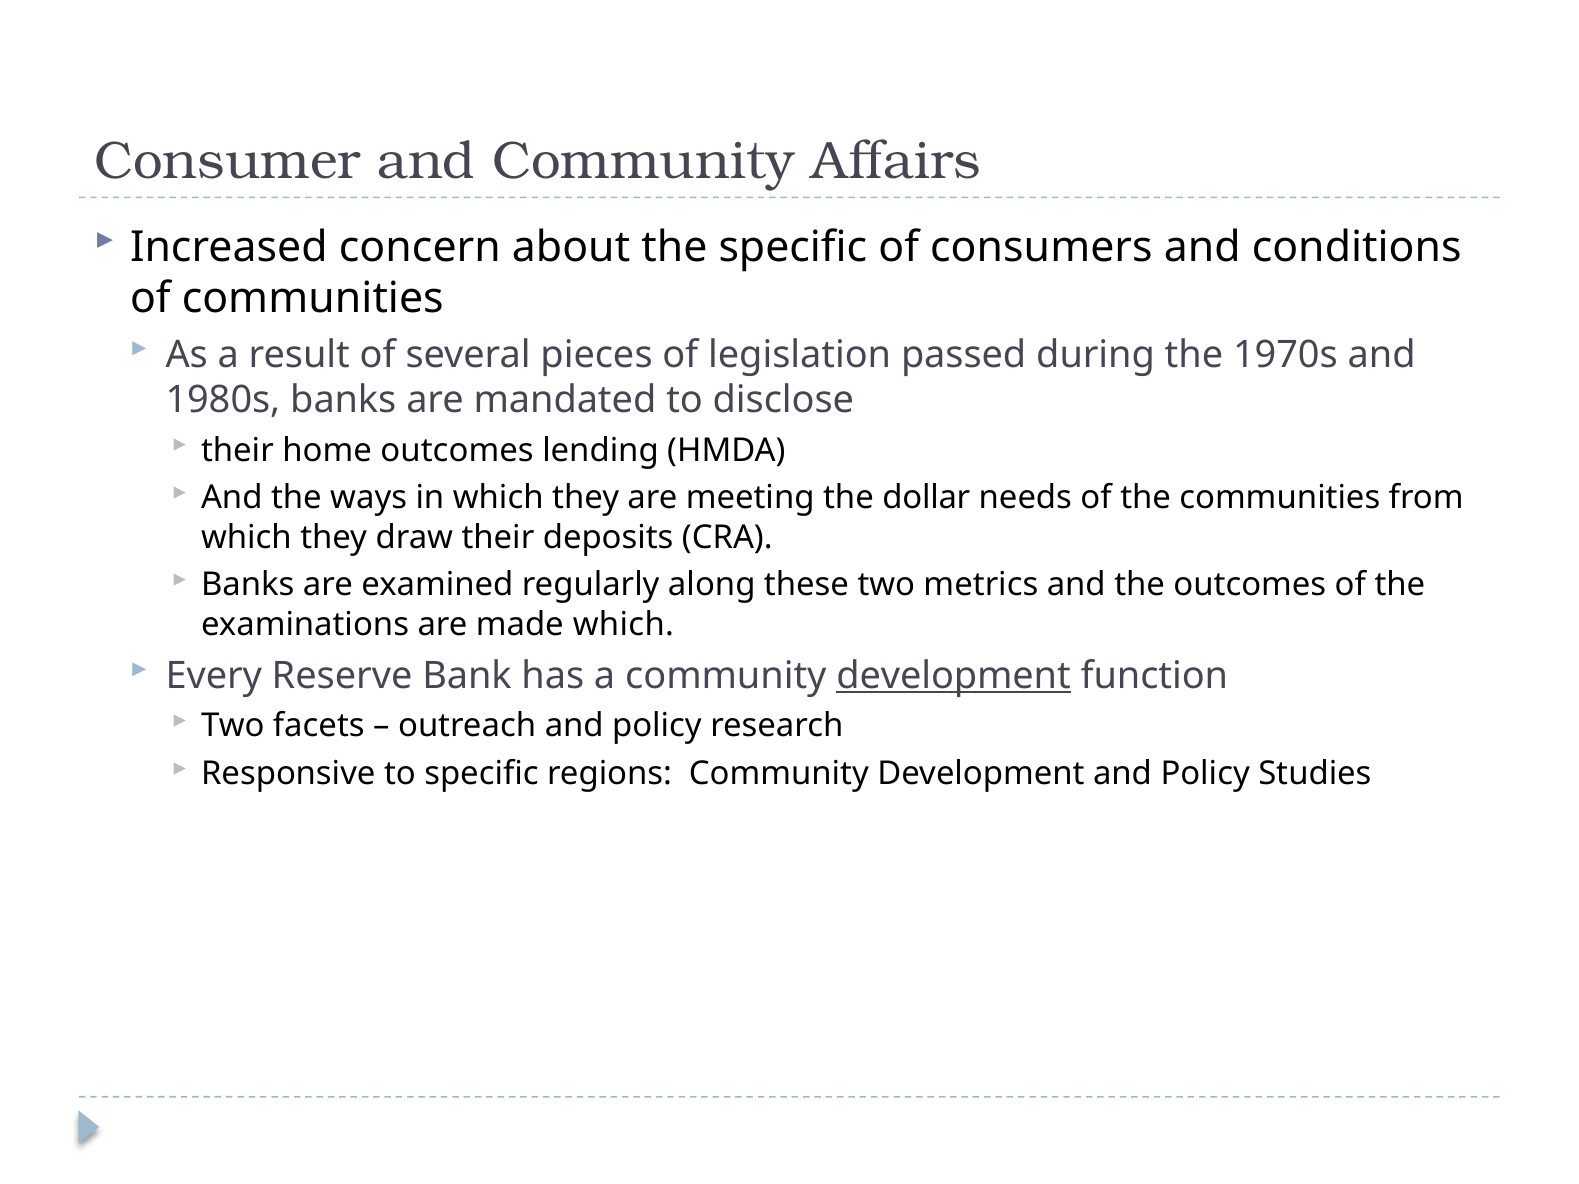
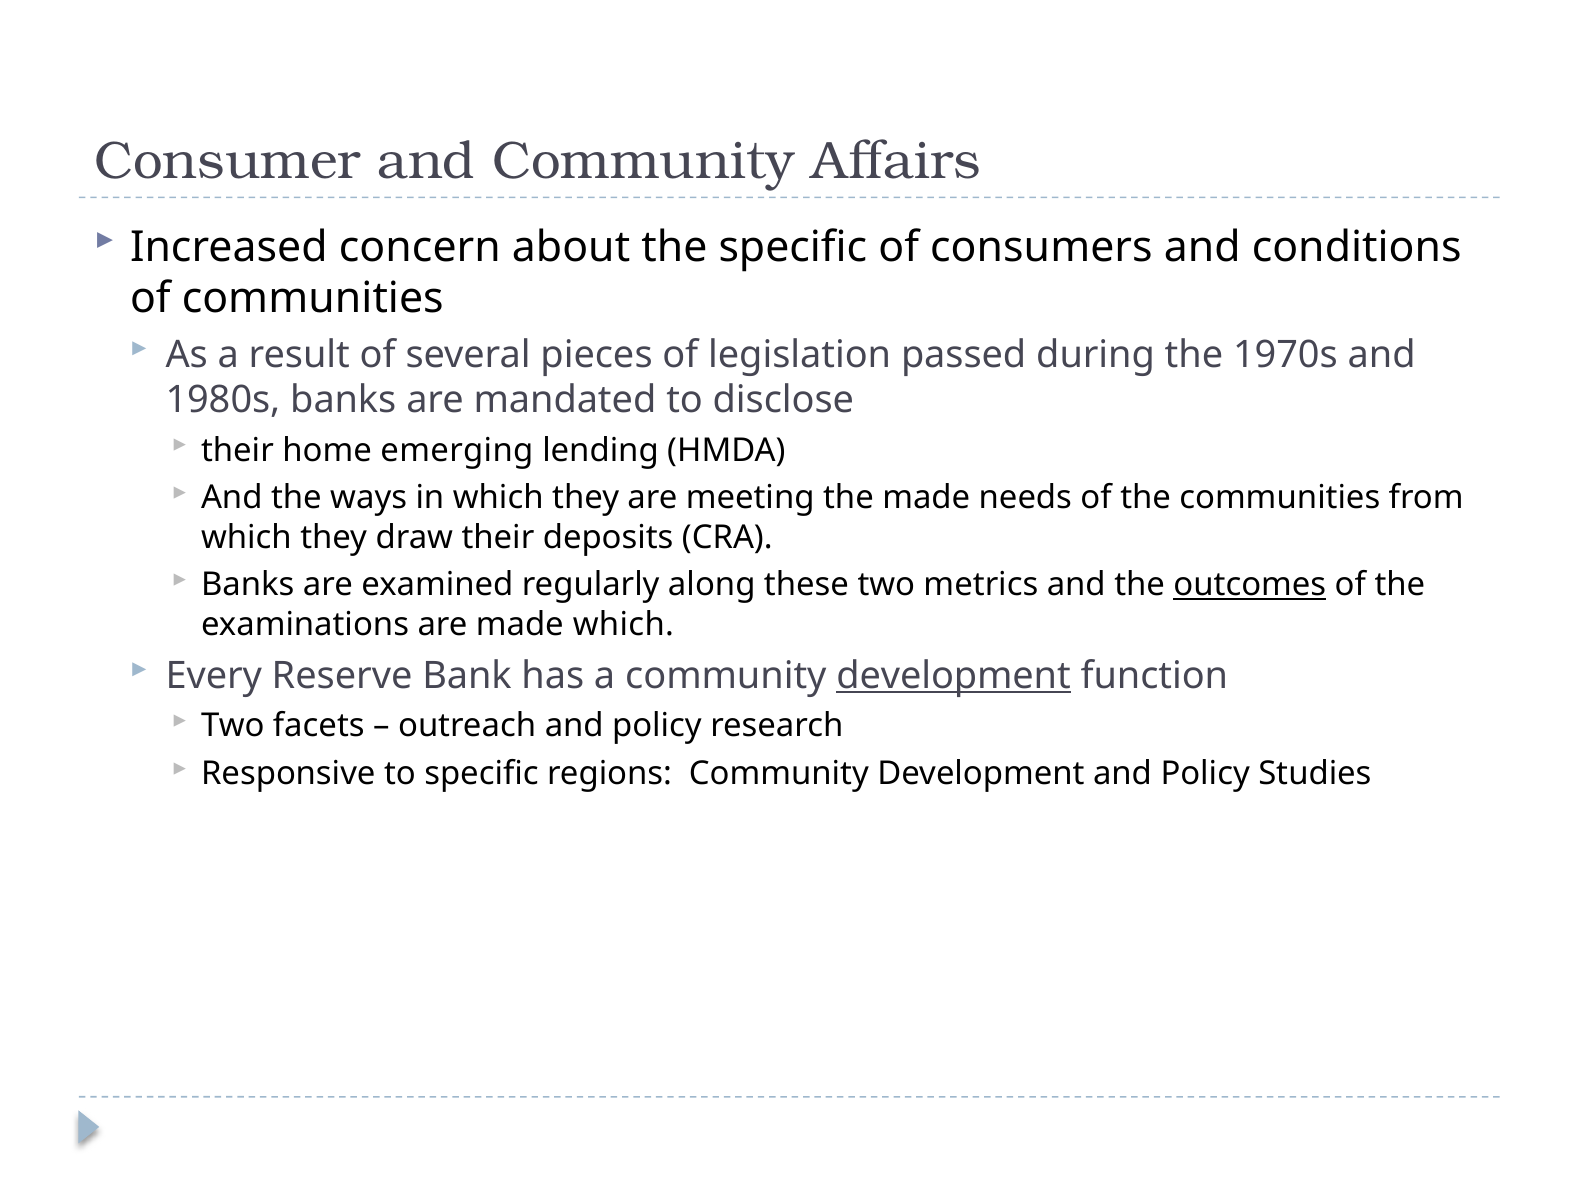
home outcomes: outcomes -> emerging
the dollar: dollar -> made
outcomes at (1250, 585) underline: none -> present
